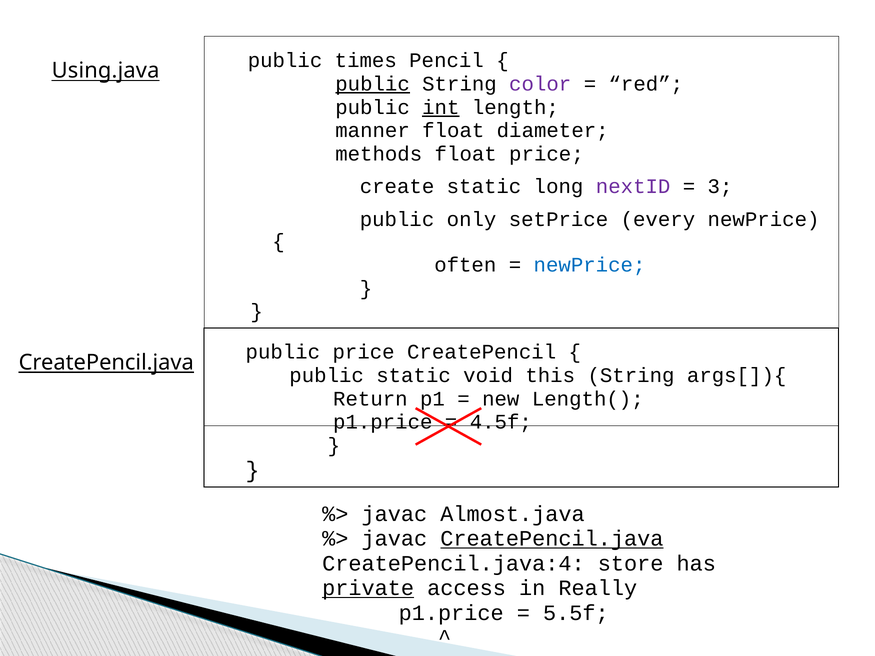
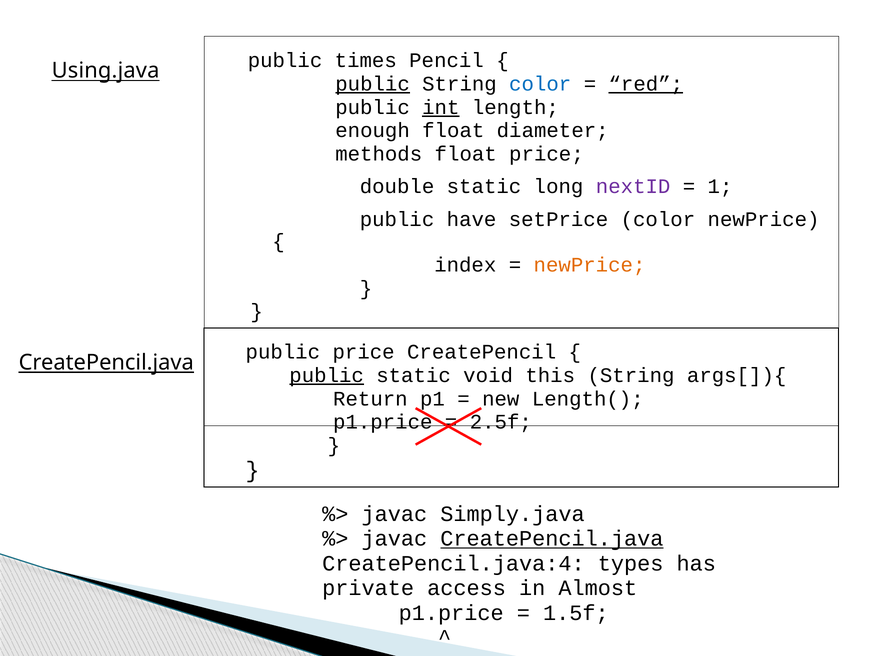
color at (540, 84) colour: purple -> blue
red underline: none -> present
manner: manner -> enough
create: create -> double
3: 3 -> 1
only: only -> have
setPrice every: every -> color
often: often -> index
newPrice at (590, 265) colour: blue -> orange
public at (327, 376) underline: none -> present
4.5f: 4.5f -> 2.5f
Almost.java: Almost.java -> Simply.java
store: store -> types
private underline: present -> none
Really: Really -> Almost
5.5f: 5.5f -> 1.5f
